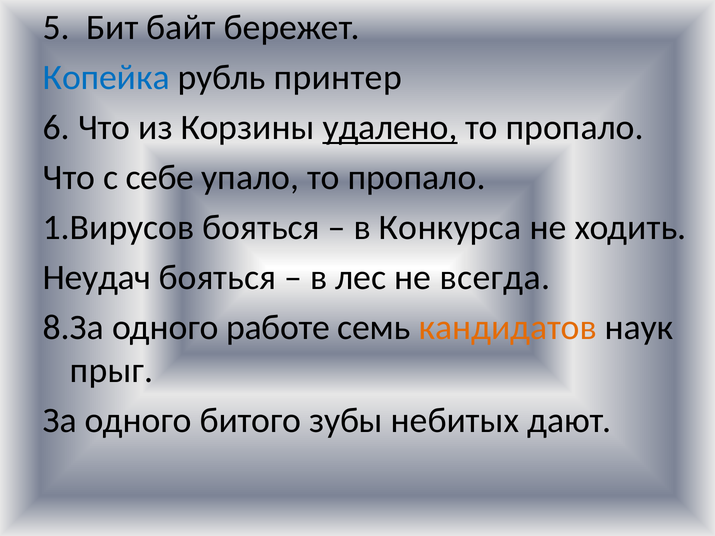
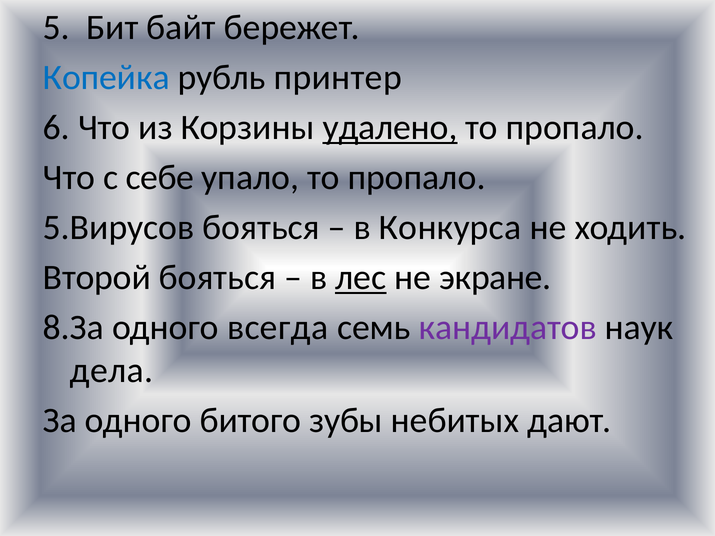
1.Вирусов: 1.Вирусов -> 5.Вирусов
Неудач: Неудач -> Второй
лес underline: none -> present
всегда: всегда -> экране
работе: работе -> всегда
кандидатов colour: orange -> purple
прыг: прыг -> дела
